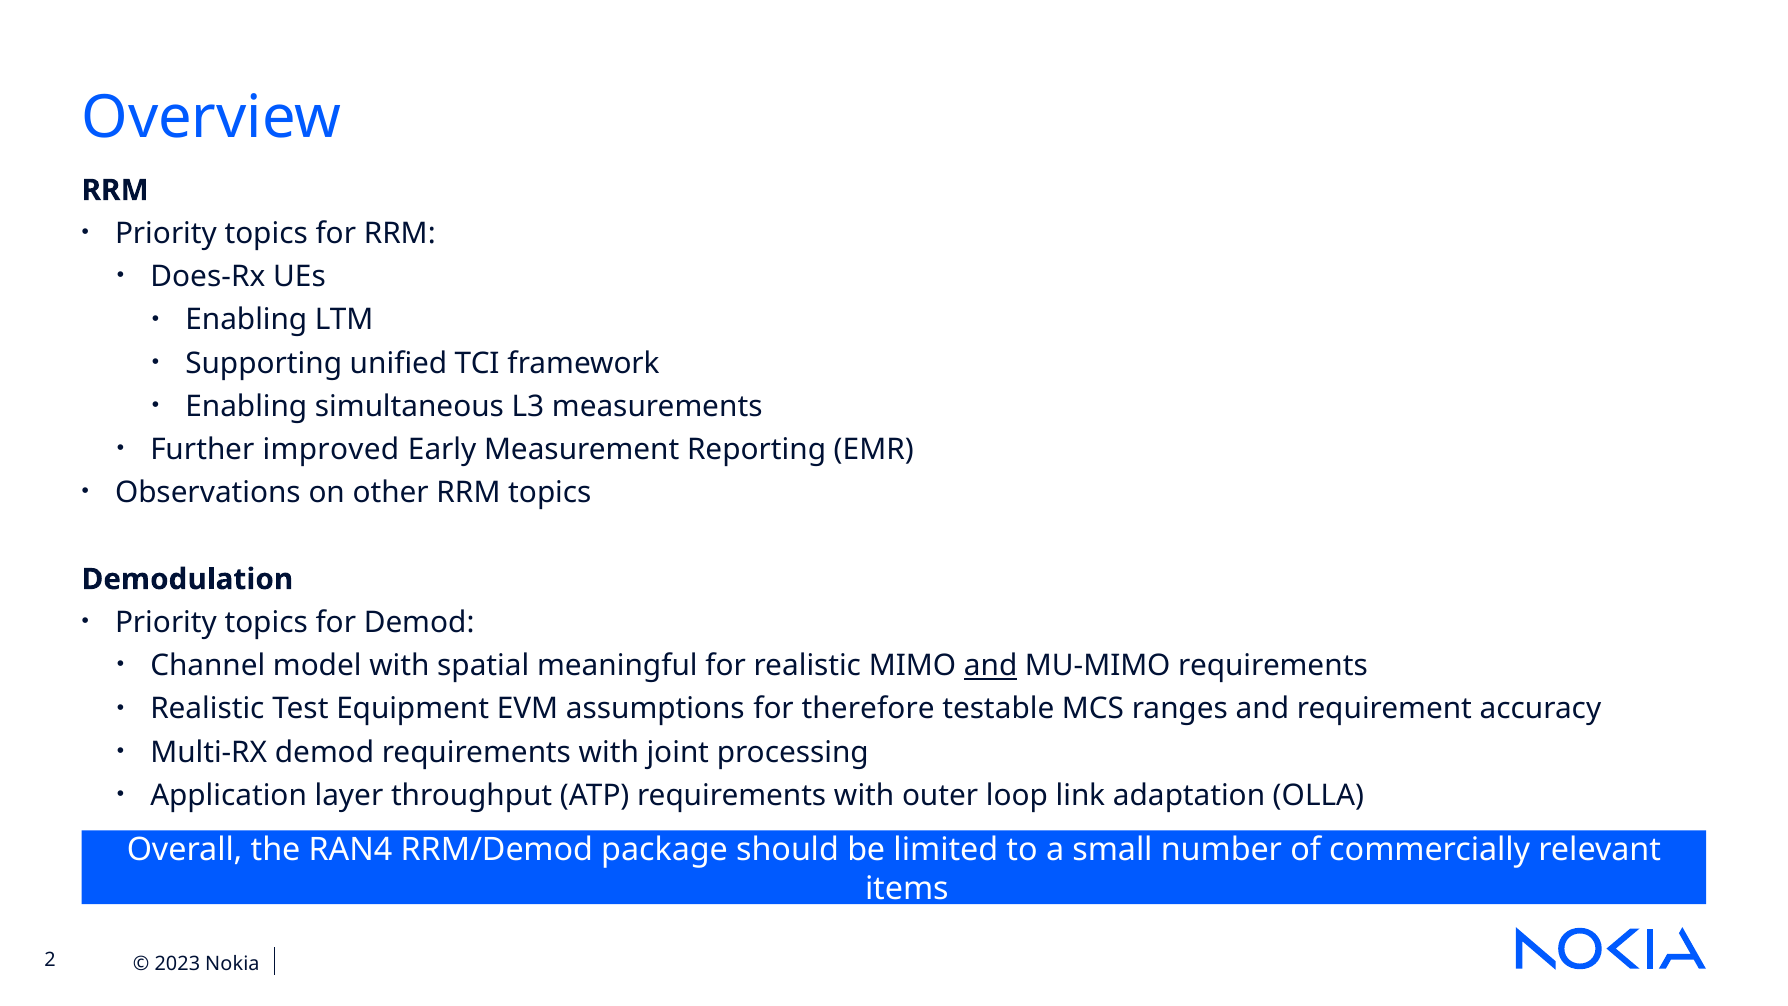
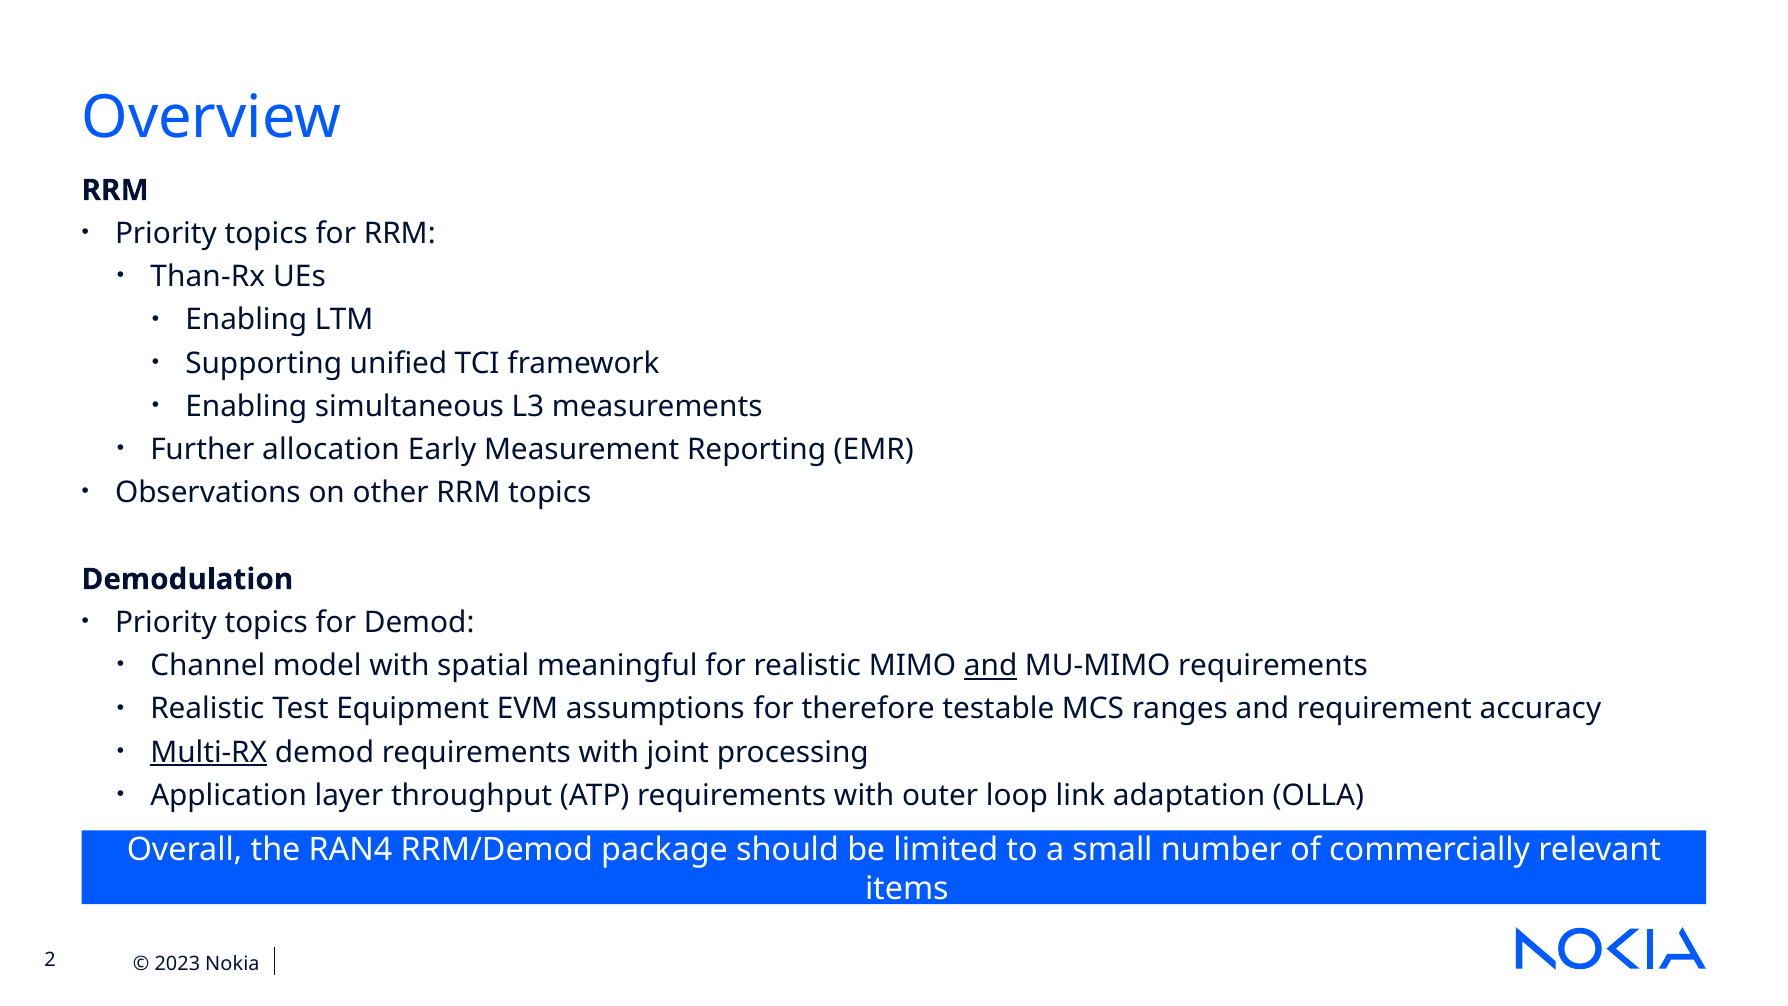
Does-Rx: Does-Rx -> Than-Rx
improved: improved -> allocation
Multi-RX underline: none -> present
